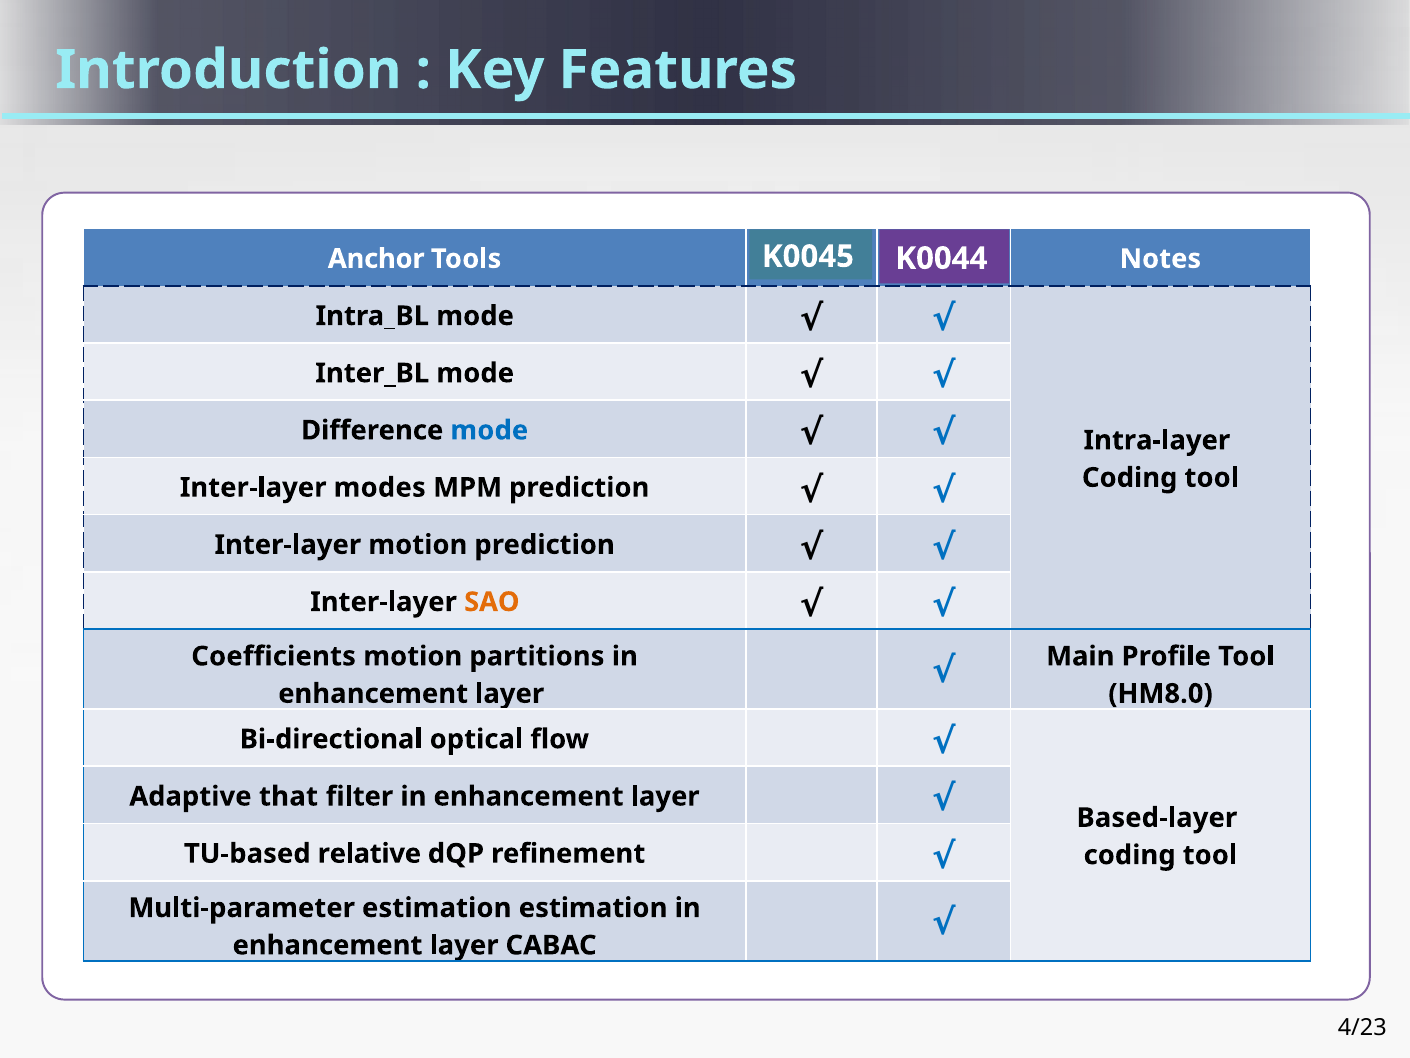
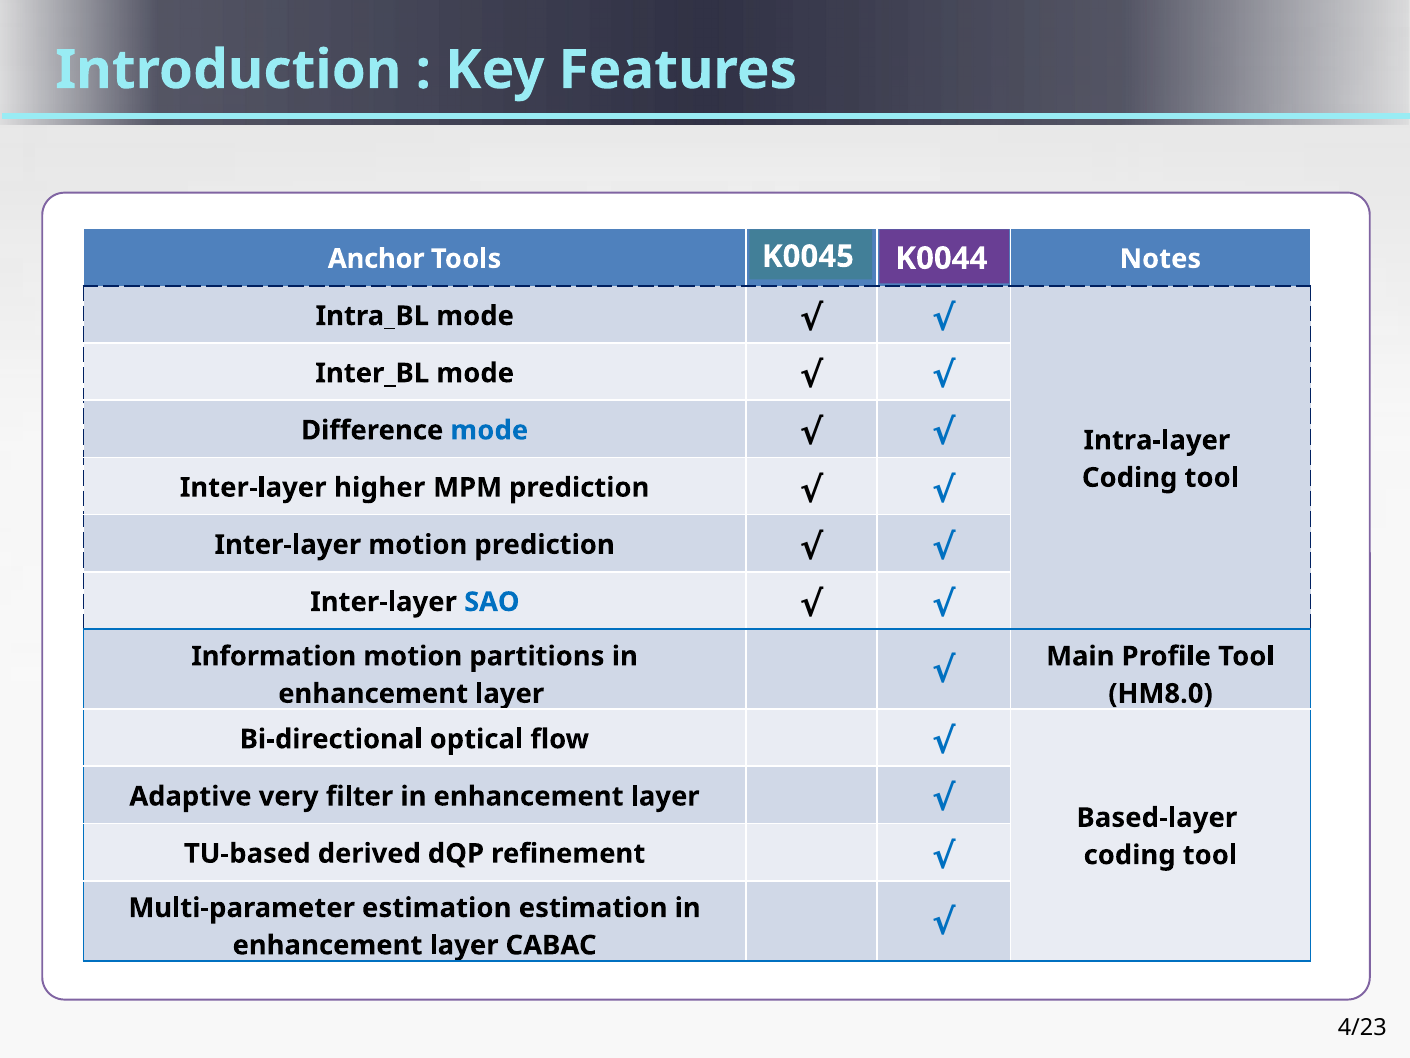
modes: modes -> higher
SAO colour: orange -> blue
Coefficients: Coefficients -> Information
that: that -> very
relative: relative -> derived
